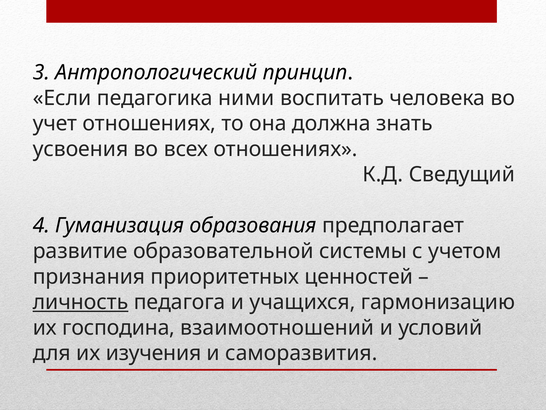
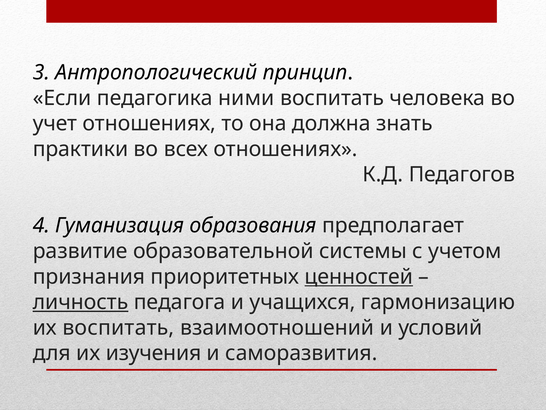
усвоения: усвоения -> практики
Сведущий: Сведущий -> Педагогов
ценностей underline: none -> present
их господина: господина -> воспитать
